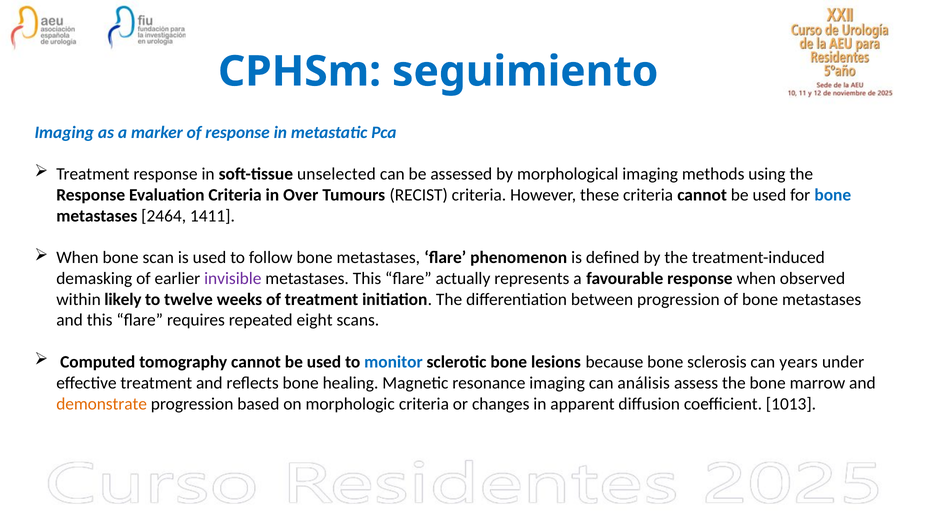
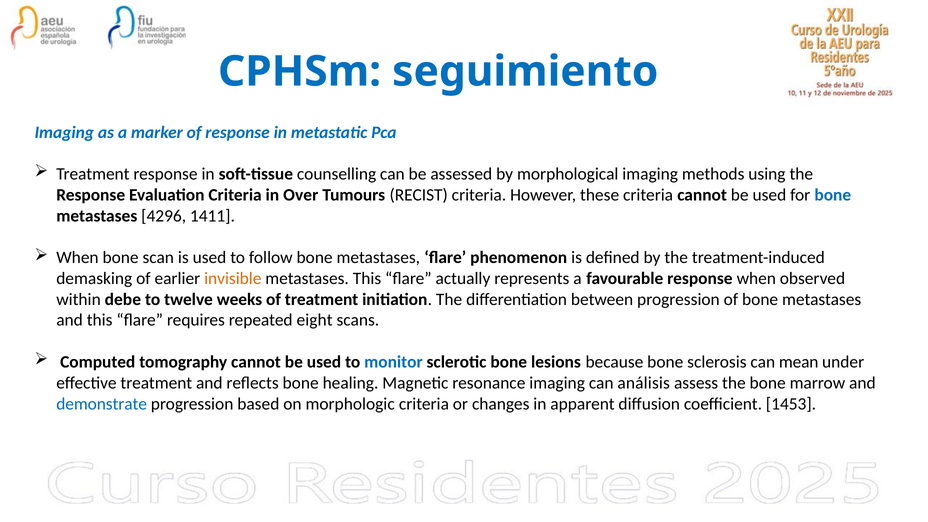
unselected: unselected -> counselling
2464: 2464 -> 4296
invisible colour: purple -> orange
likely: likely -> debe
years: years -> mean
demonstrate colour: orange -> blue
1013: 1013 -> 1453
